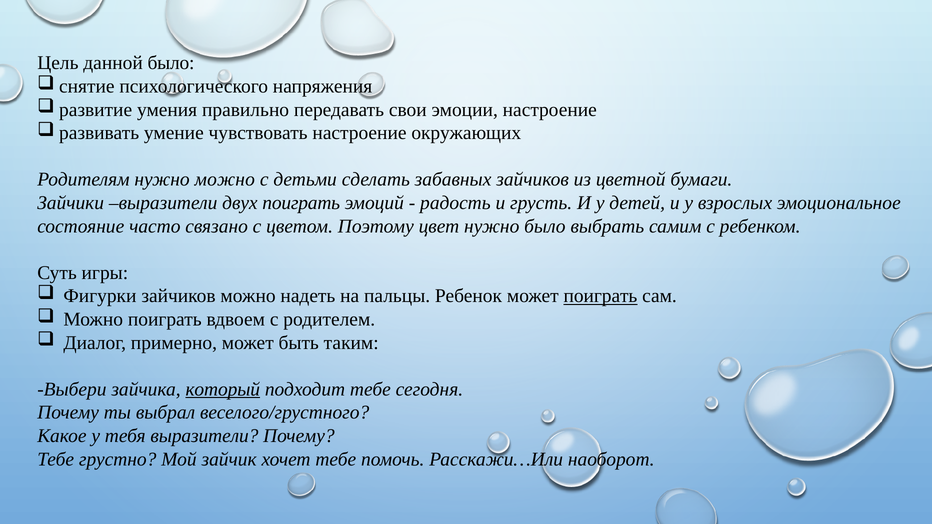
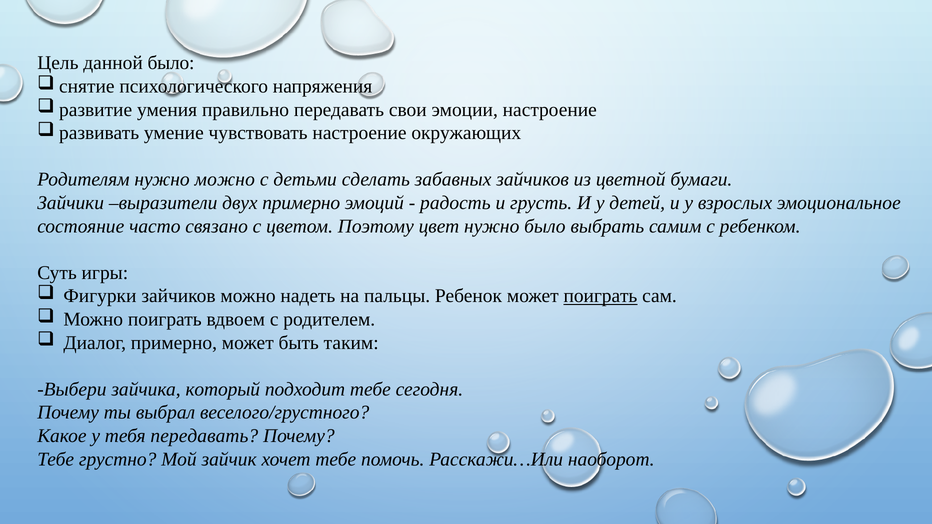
двух поиграть: поиграть -> примерно
который underline: present -> none
тебя выразители: выразители -> передавать
